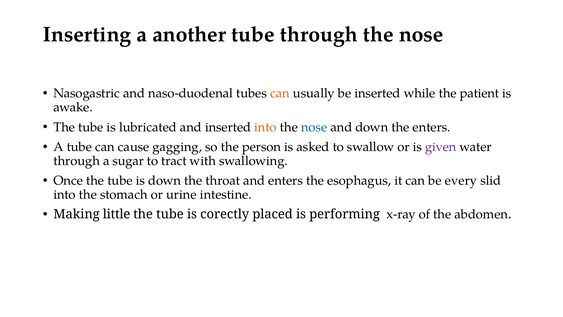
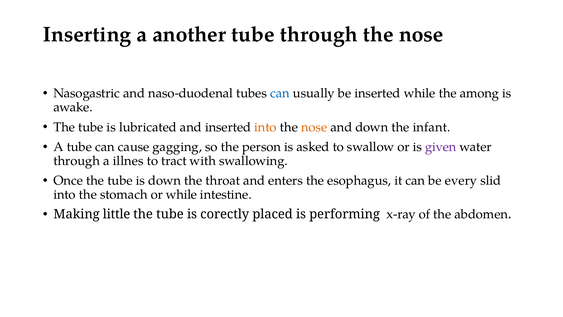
can at (280, 93) colour: orange -> blue
patient: patient -> among
nose at (314, 127) colour: blue -> orange
the enters: enters -> infant
sugar: sugar -> illnes
or urine: urine -> while
